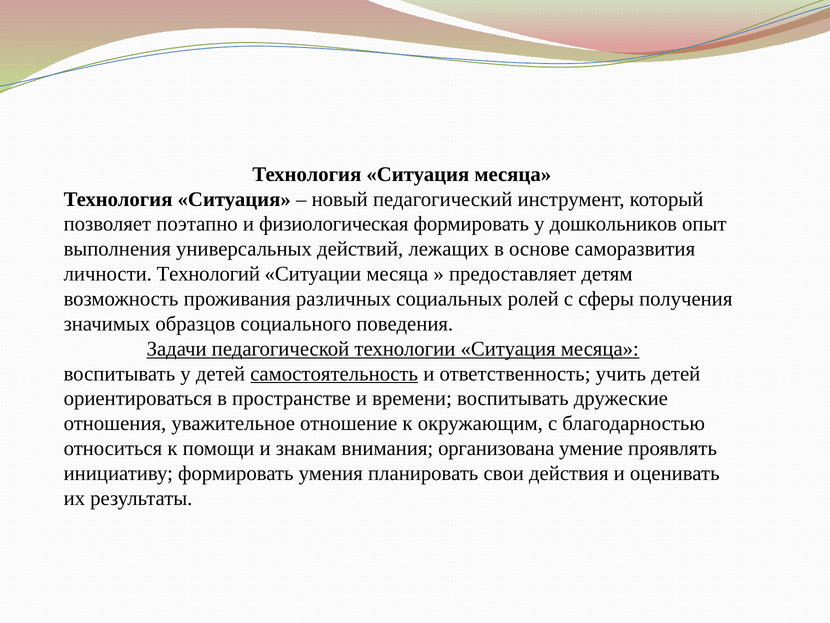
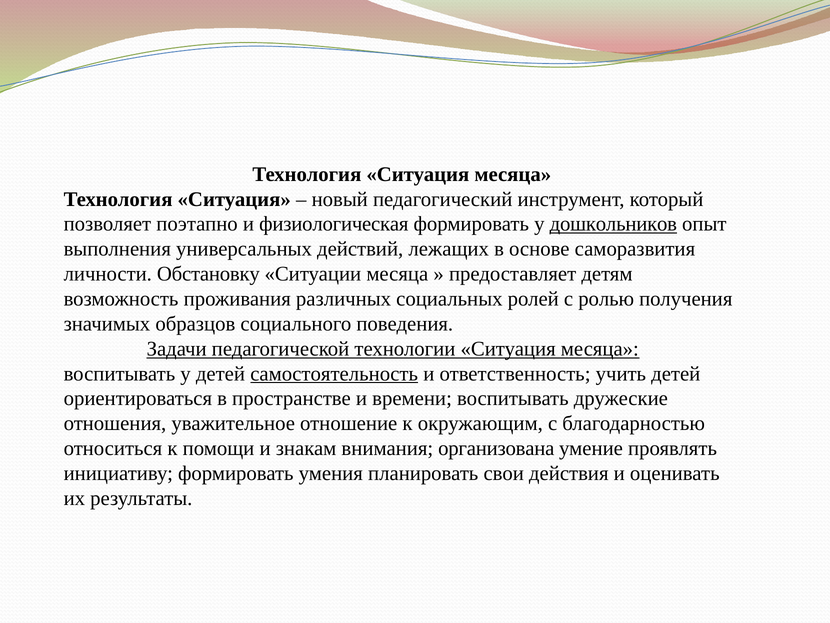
дошкольников underline: none -> present
Технологий: Технологий -> Обстановку
сферы: сферы -> ролью
